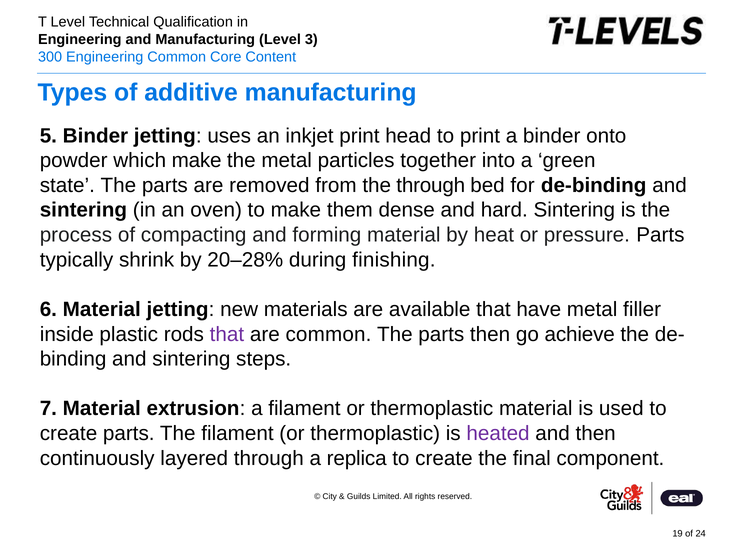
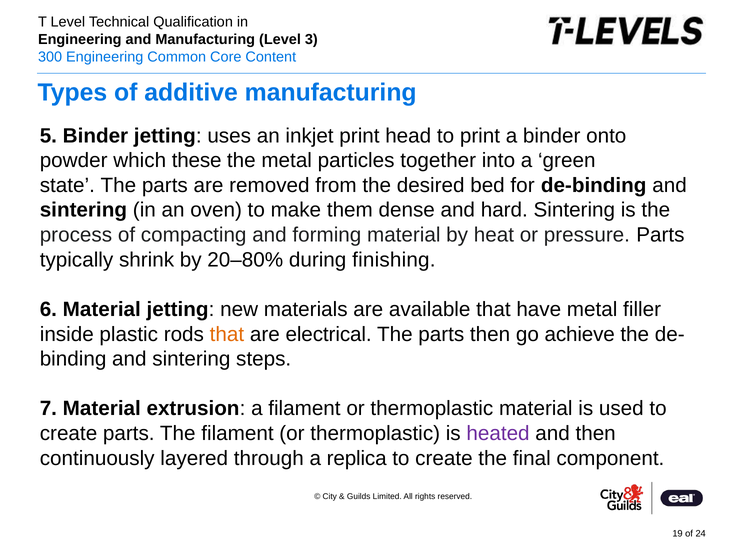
which make: make -> these
the through: through -> desired
20–28%: 20–28% -> 20–80%
that at (227, 334) colour: purple -> orange
are common: common -> electrical
